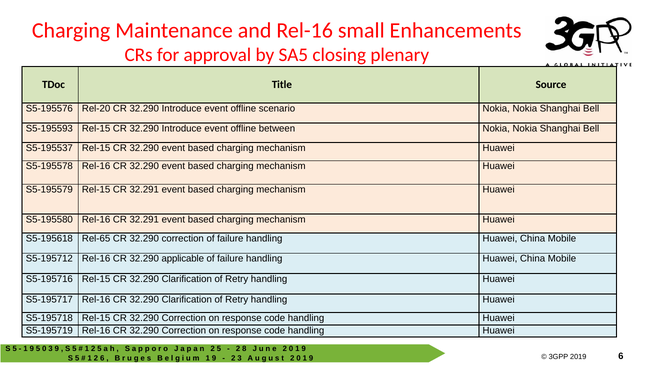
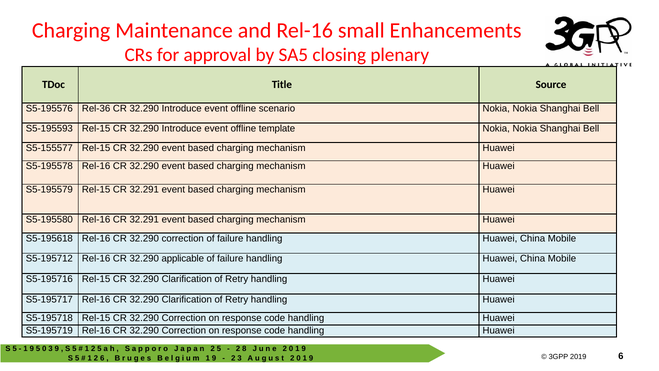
Rel-20: Rel-20 -> Rel-36
between: between -> template
S5-195537: S5-195537 -> S5-155577
S5-195618 Rel-65: Rel-65 -> Rel-16
